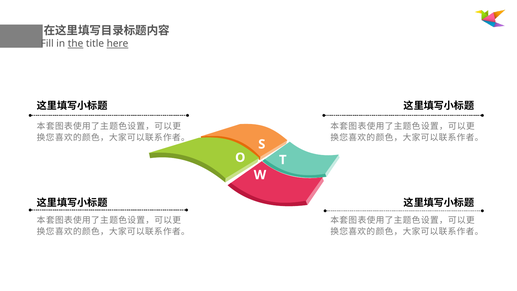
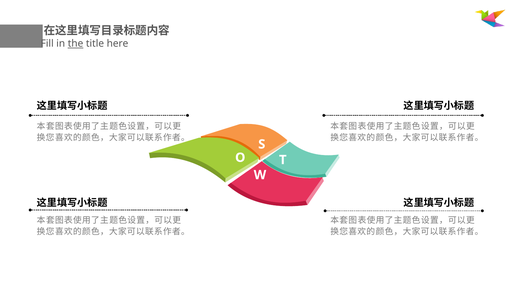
here underline: present -> none
